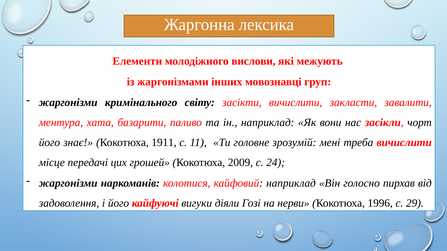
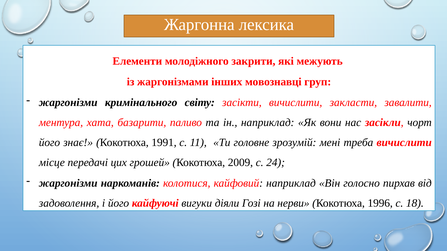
вислови: вислови -> закрити
1911: 1911 -> 1991
29: 29 -> 18
